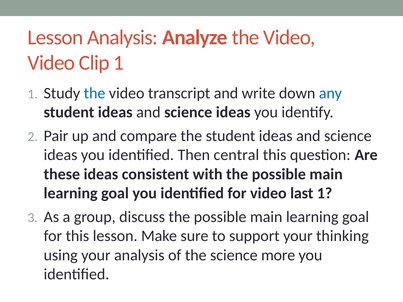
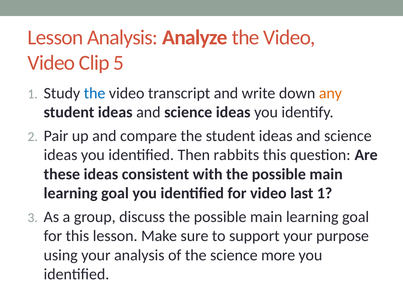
Clip 1: 1 -> 5
any colour: blue -> orange
central: central -> rabbits
thinking: thinking -> purpose
